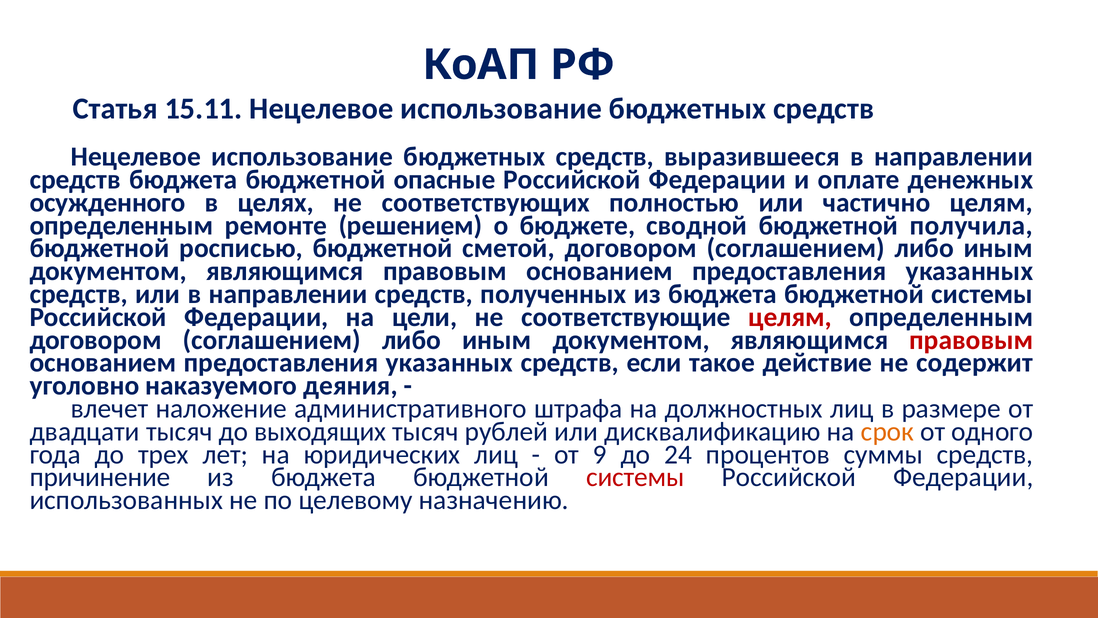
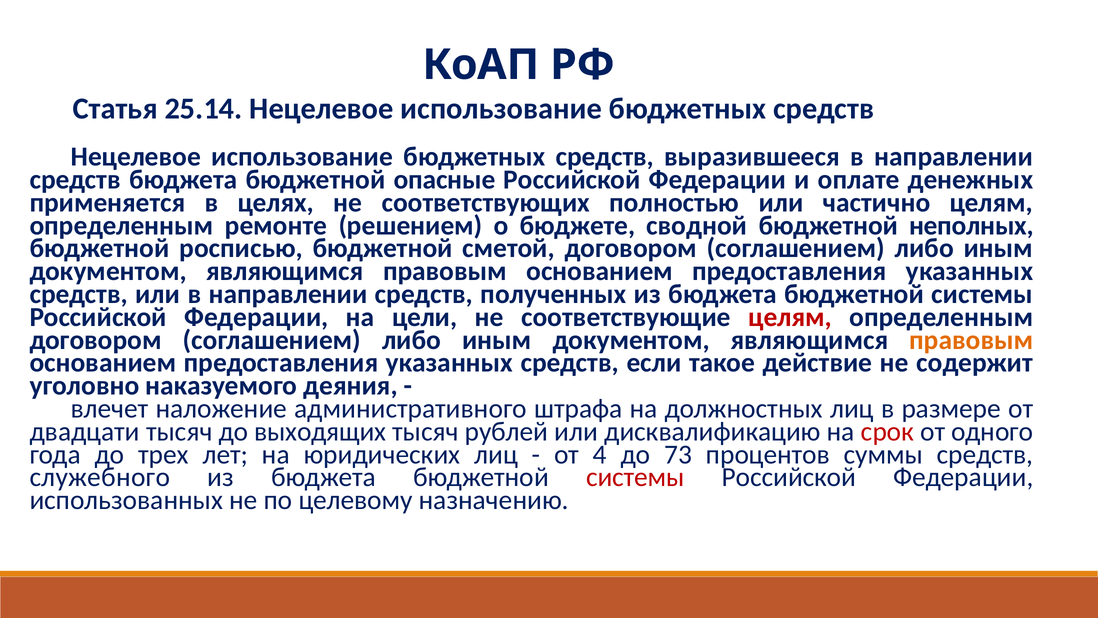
15.11: 15.11 -> 25.14
осужденного: осужденного -> применяется
получила: получила -> неполных
правовым at (971, 340) colour: red -> orange
срок colour: orange -> red
9: 9 -> 4
24: 24 -> 73
причинение: причинение -> служебного
